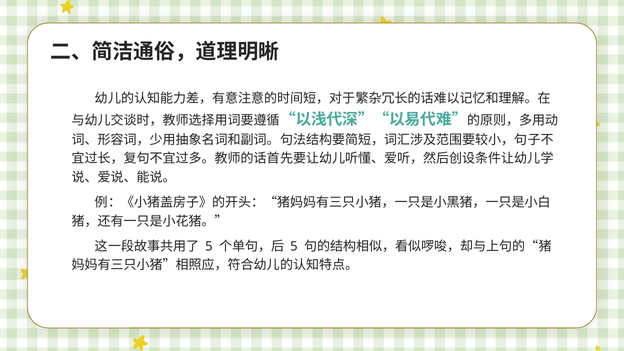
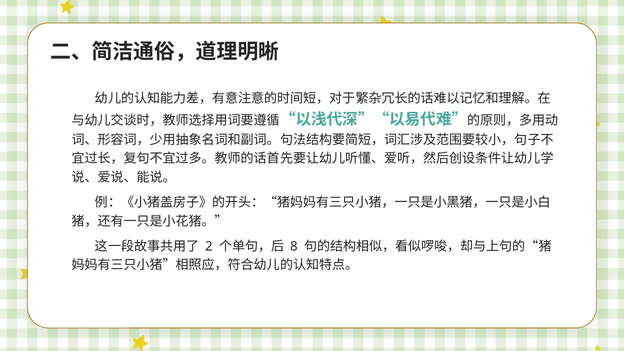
5 at (209, 246): 5 -> 2
5 at (294, 246): 5 -> 8
